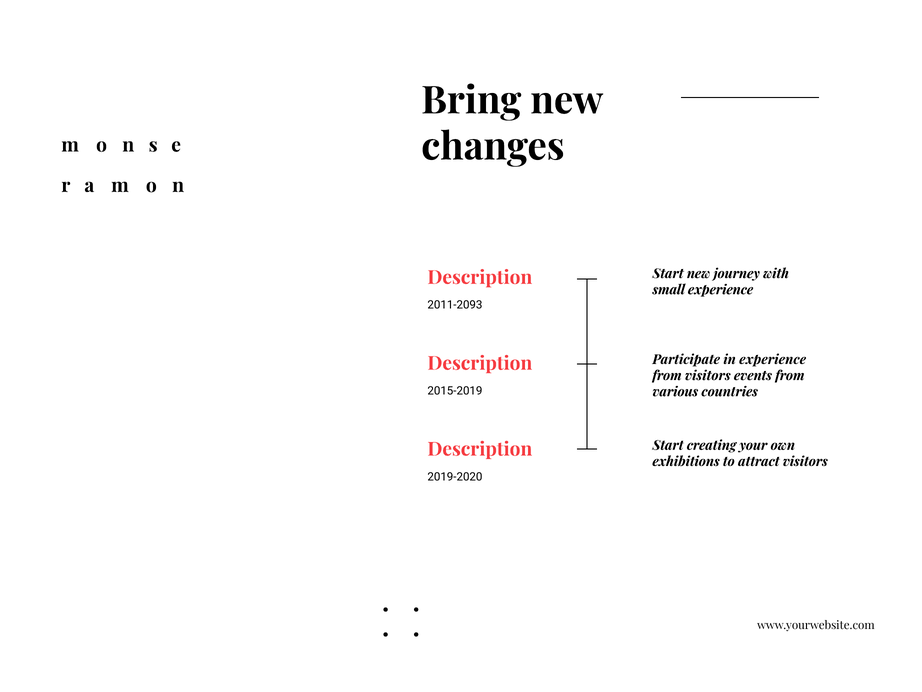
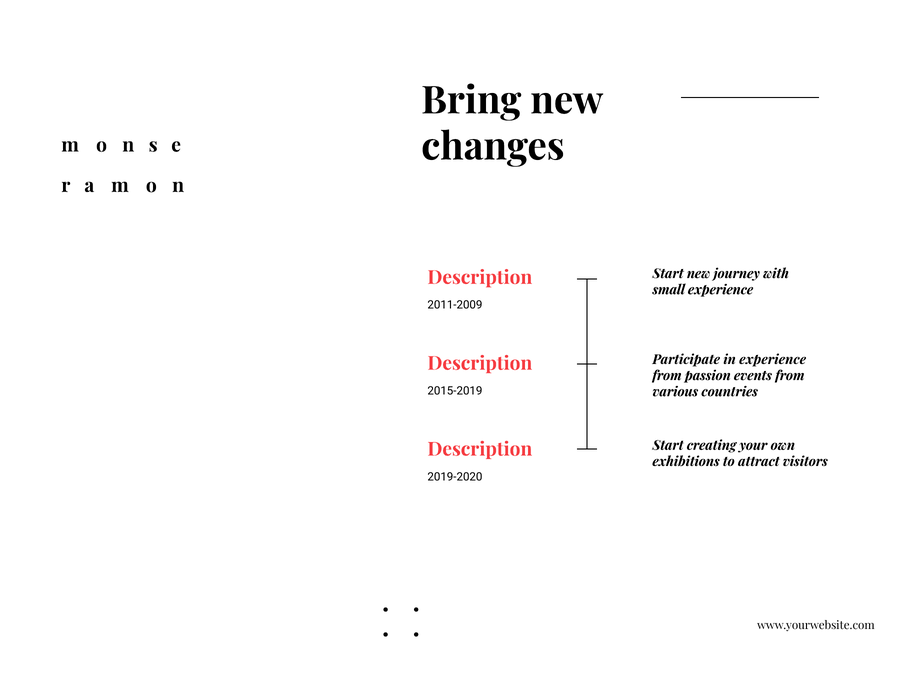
2011-2093: 2011-2093 -> 2011-2009
from visitors: visitors -> passion
